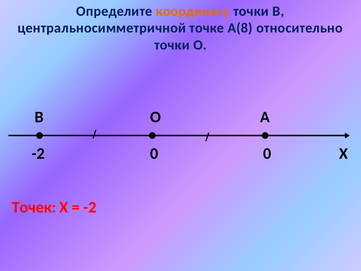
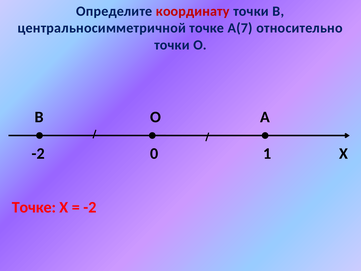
координату colour: orange -> red
А(8: А(8 -> А(7
-2 0: 0 -> 1
Точек at (34, 207): Точек -> Точке
